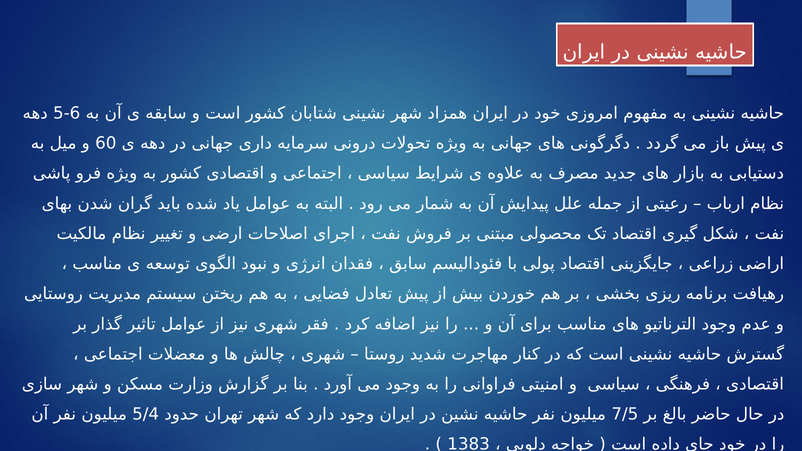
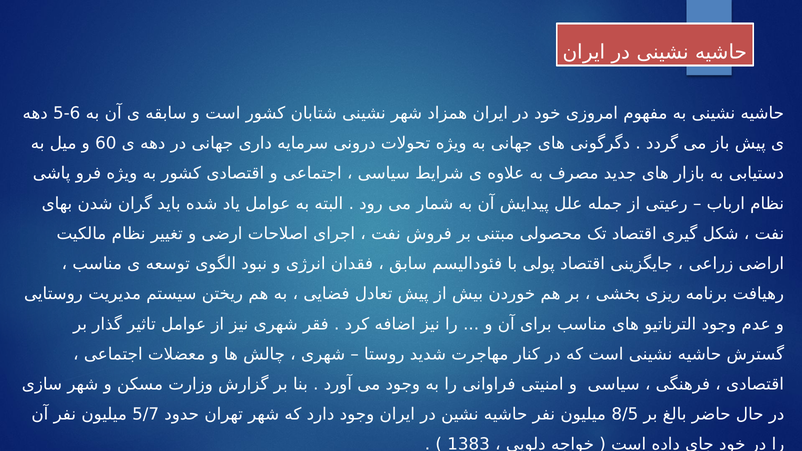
5/4: 5/4 -> 5/7
7/5: 7/5 -> 8/5
